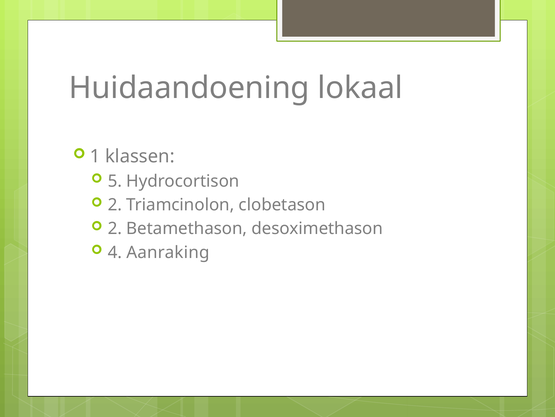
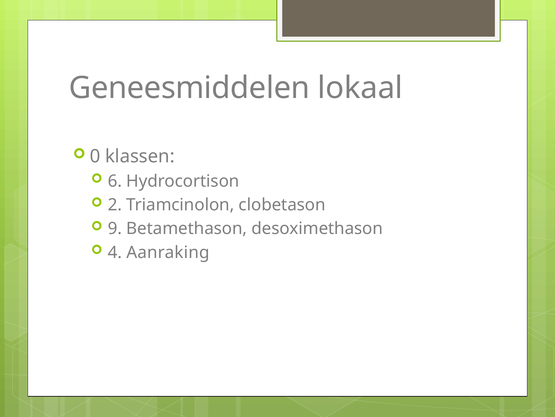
Huidaandoening: Huidaandoening -> Geneesmiddelen
1: 1 -> 0
5: 5 -> 6
2 at (115, 228): 2 -> 9
